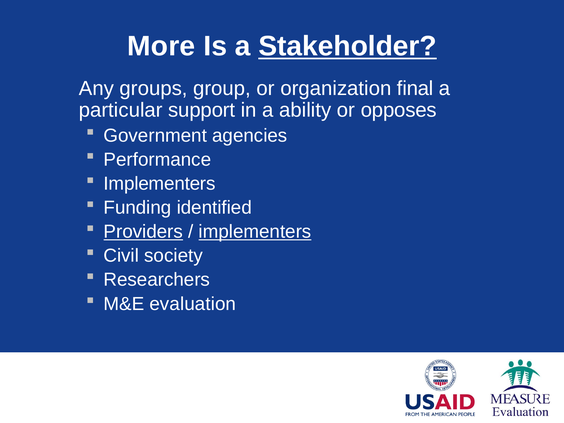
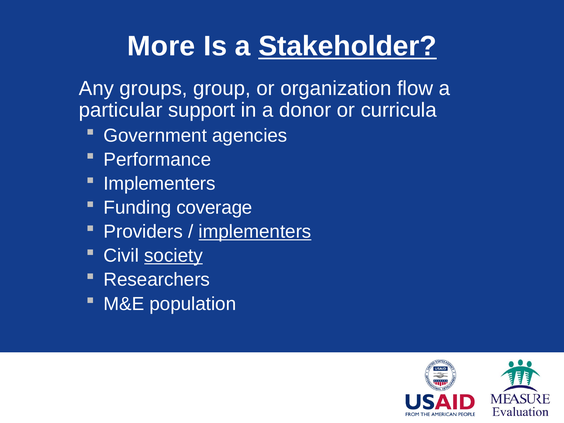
final: final -> flow
ability: ability -> donor
opposes: opposes -> curricula
identified: identified -> coverage
Providers underline: present -> none
society underline: none -> present
evaluation: evaluation -> population
